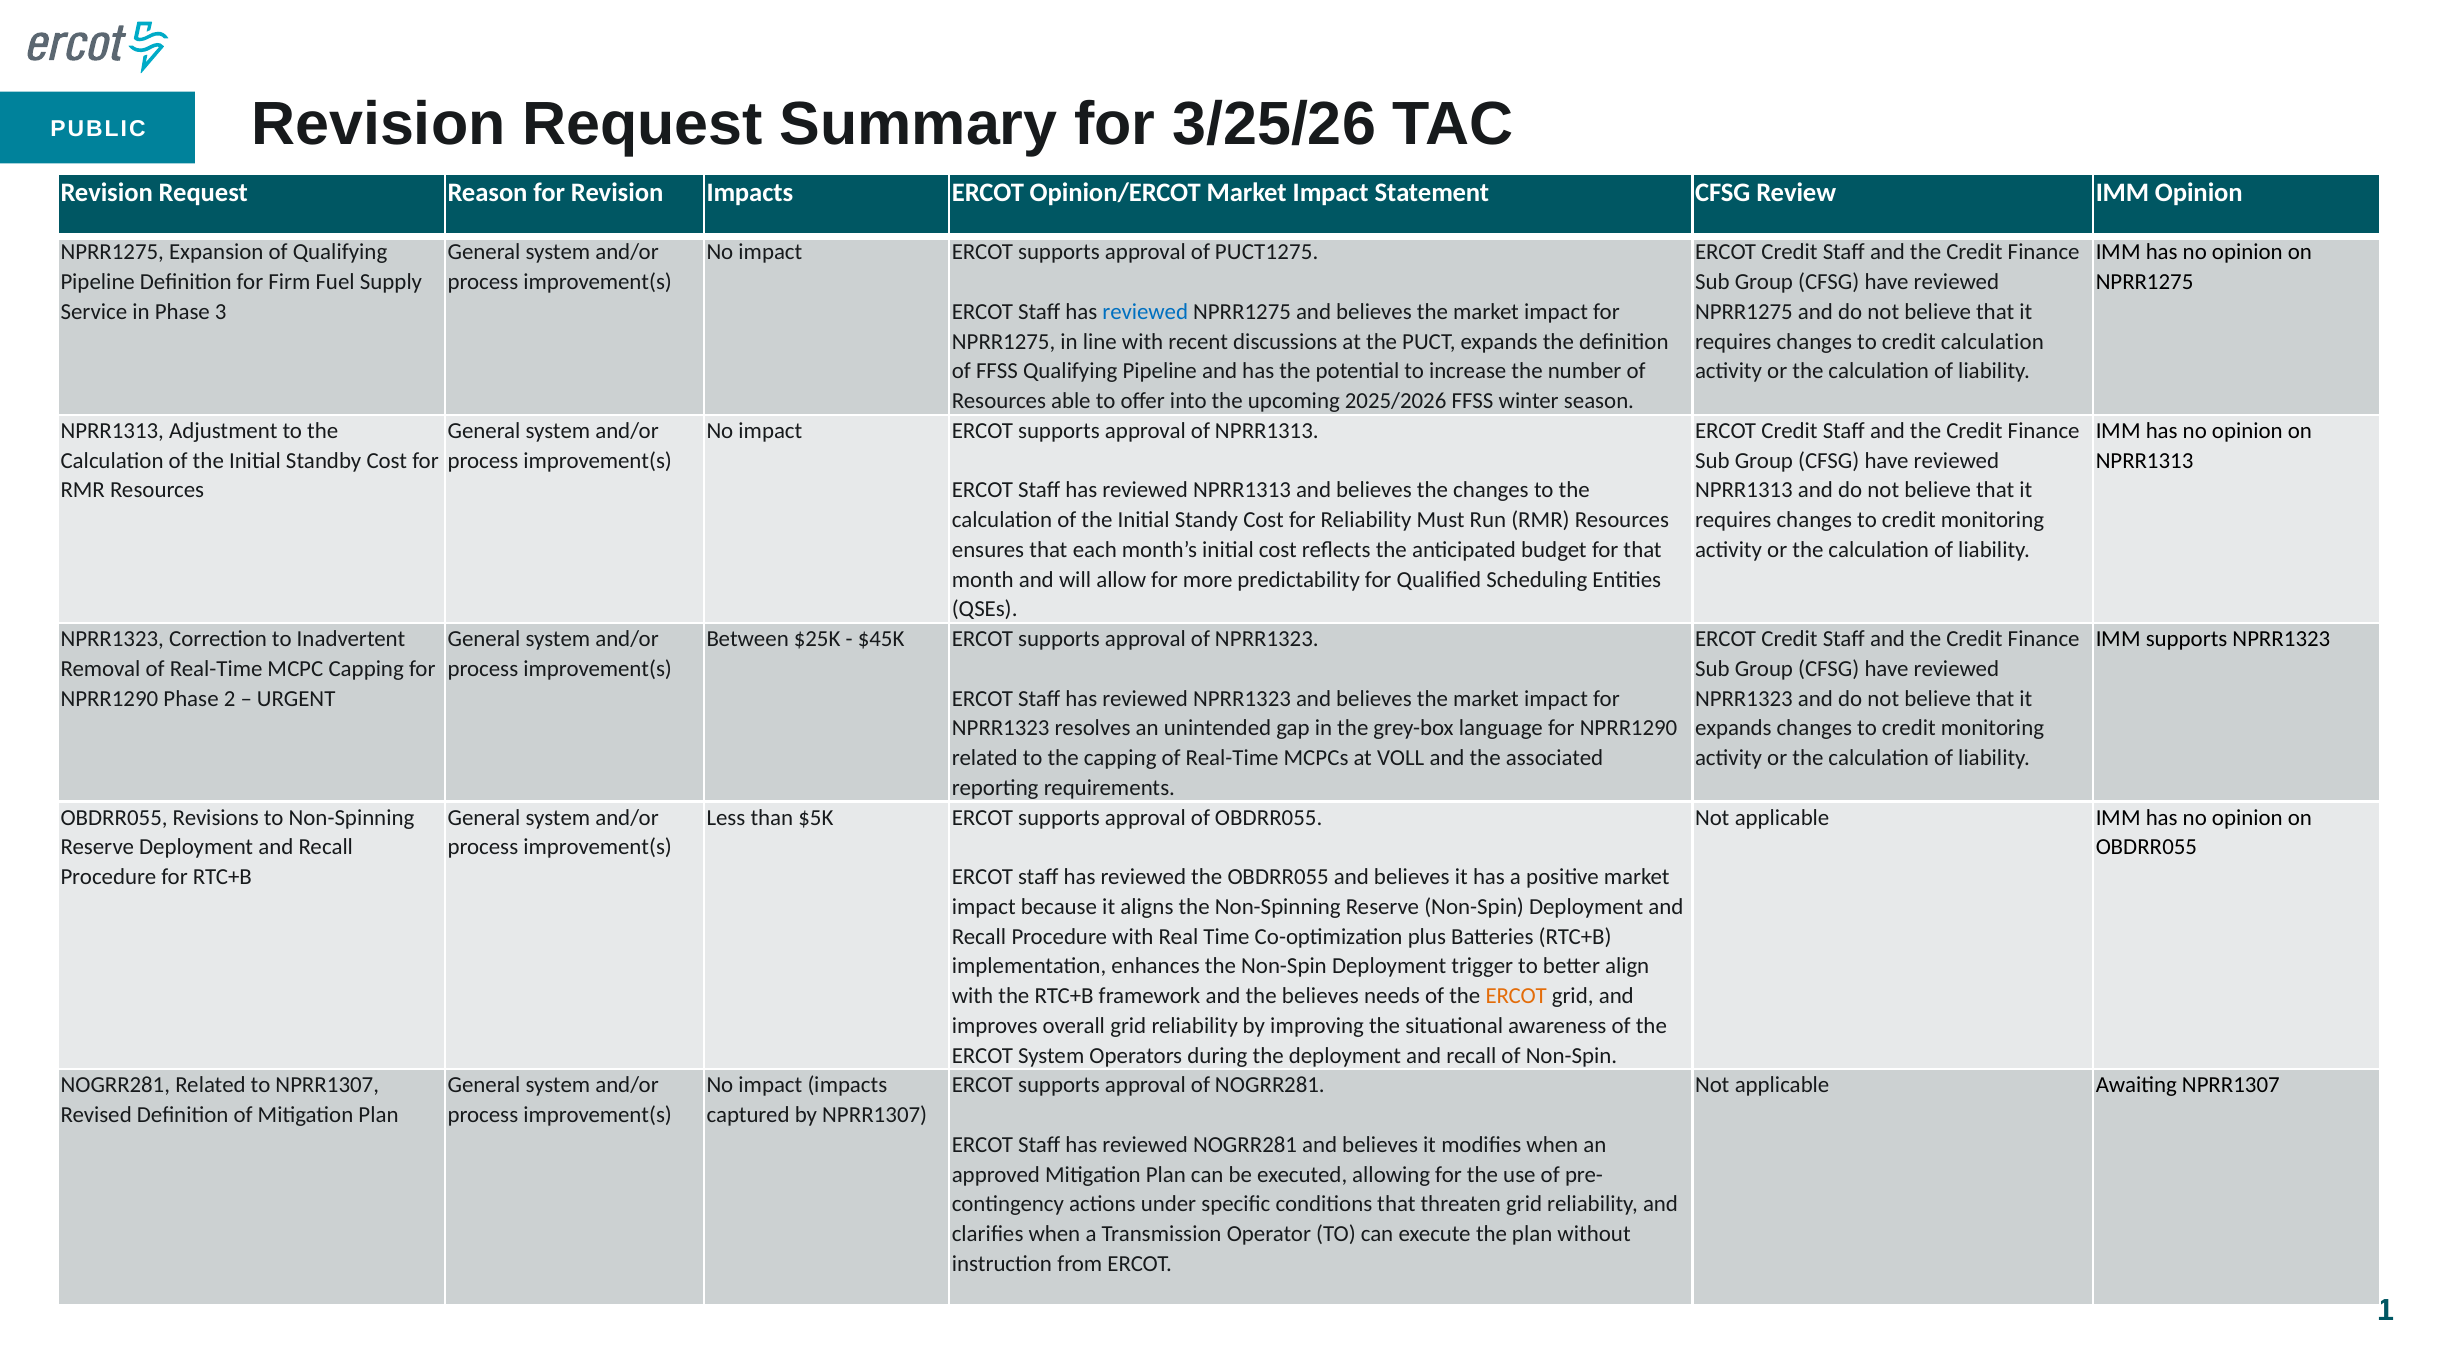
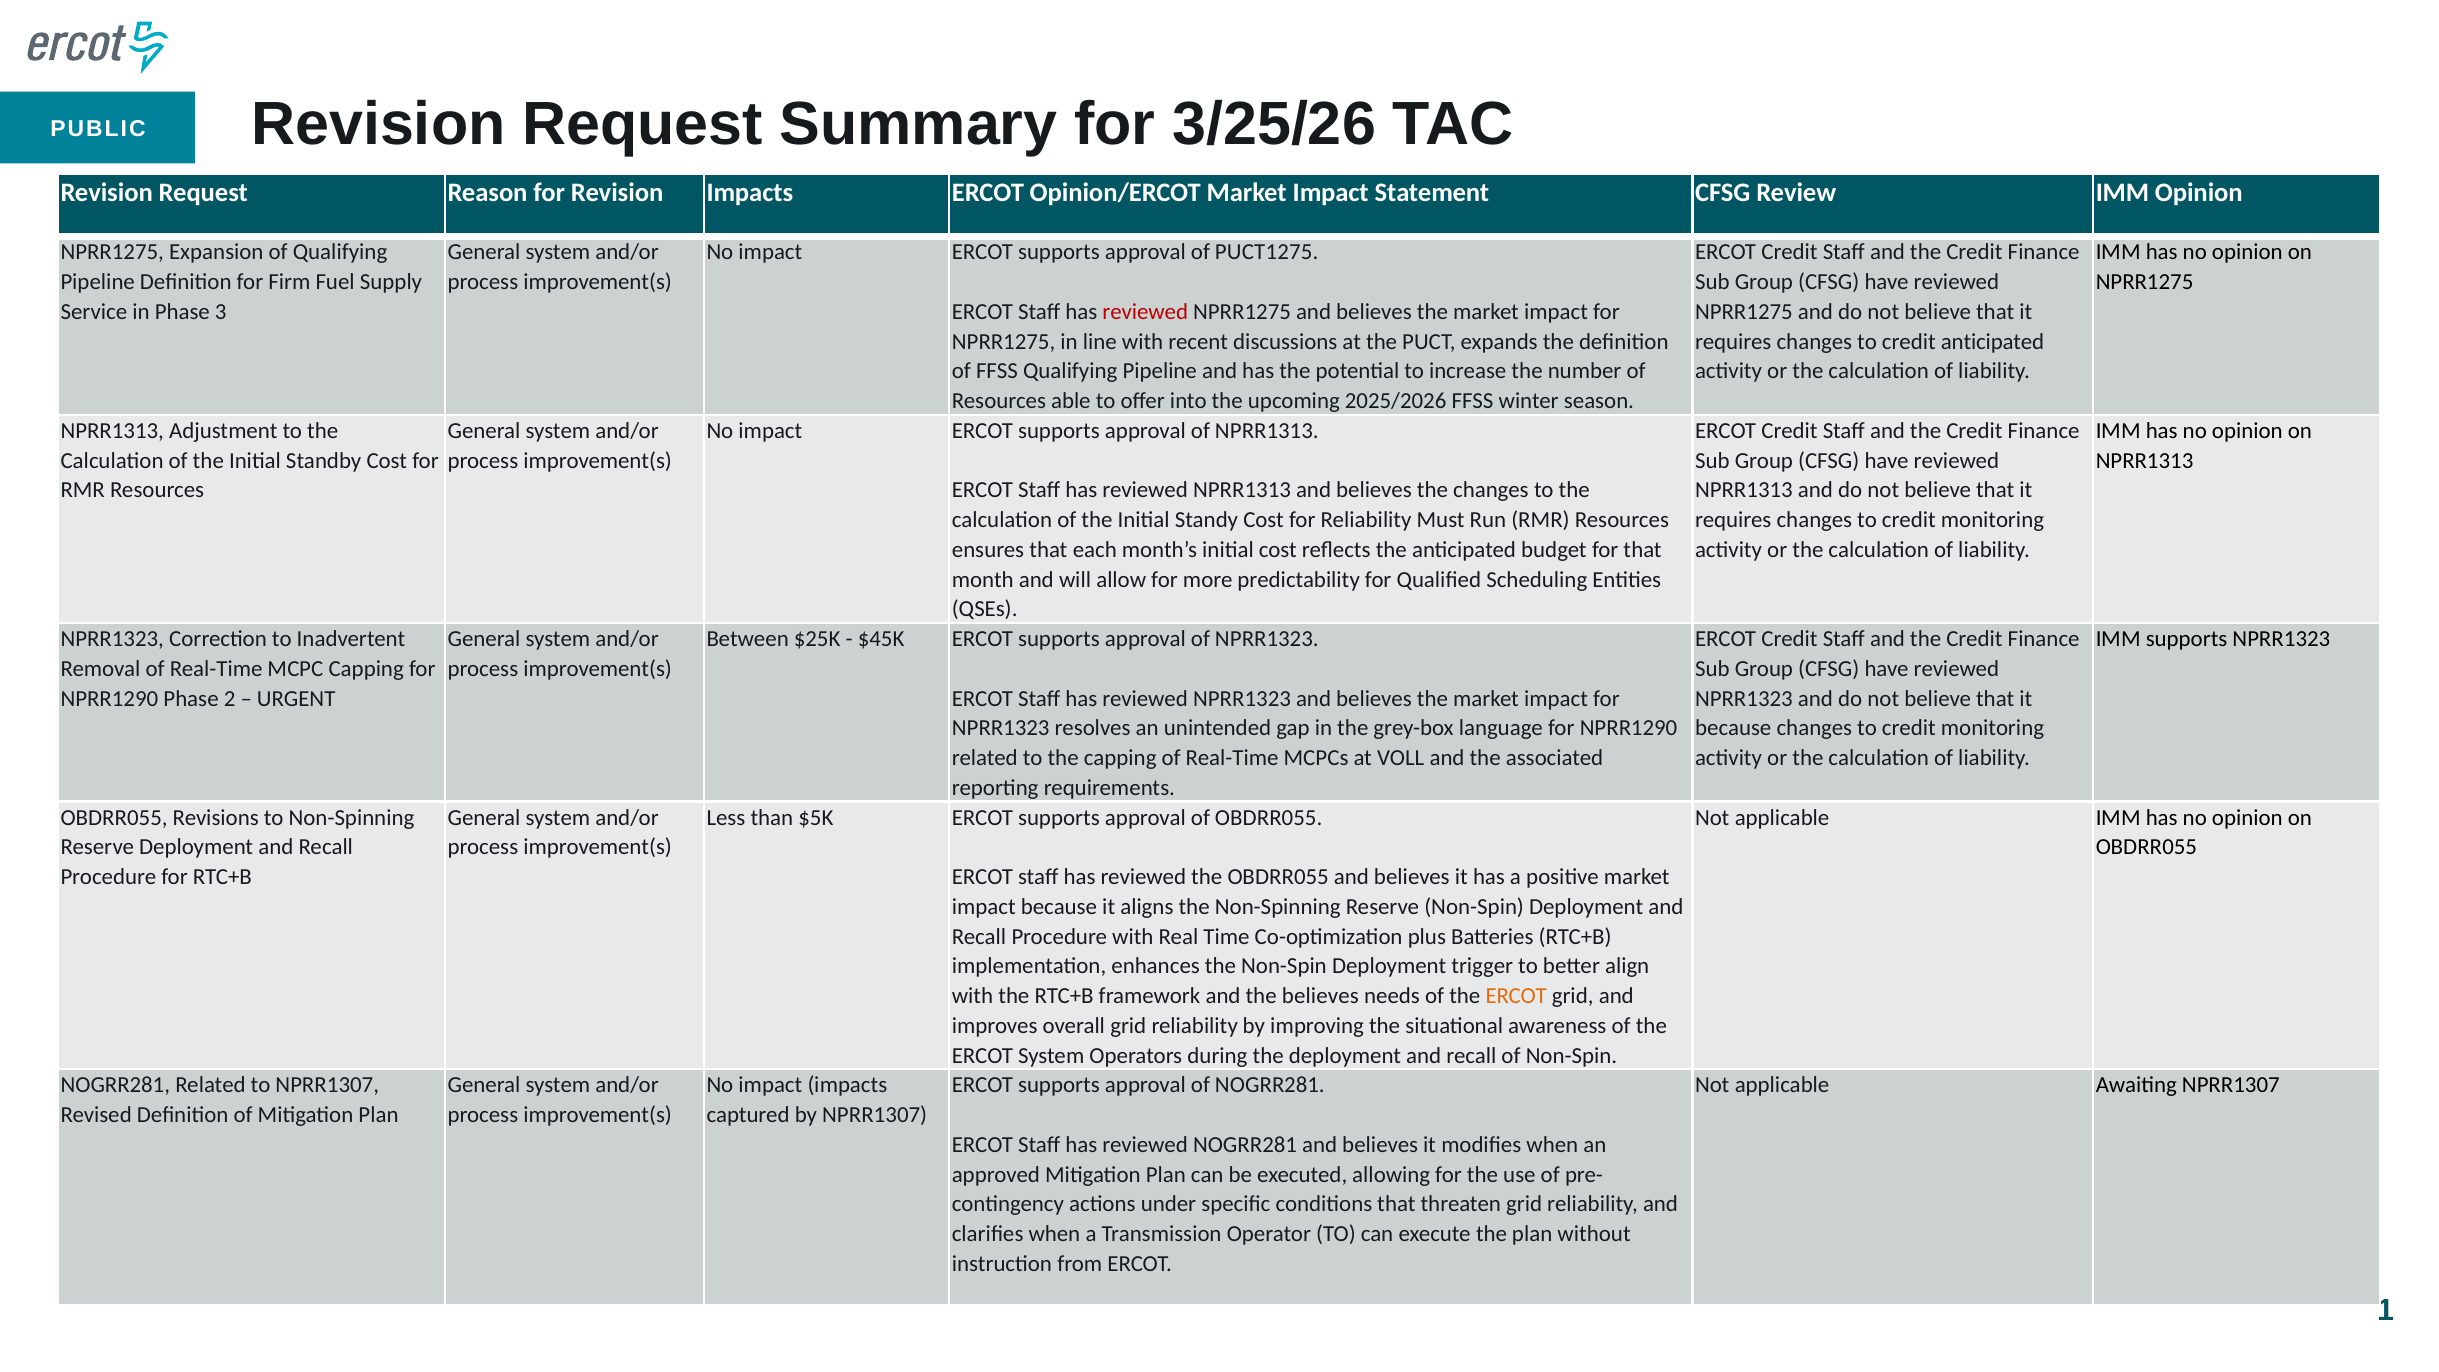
reviewed at (1145, 312) colour: blue -> red
credit calculation: calculation -> anticipated
expands at (1733, 728): expands -> because
